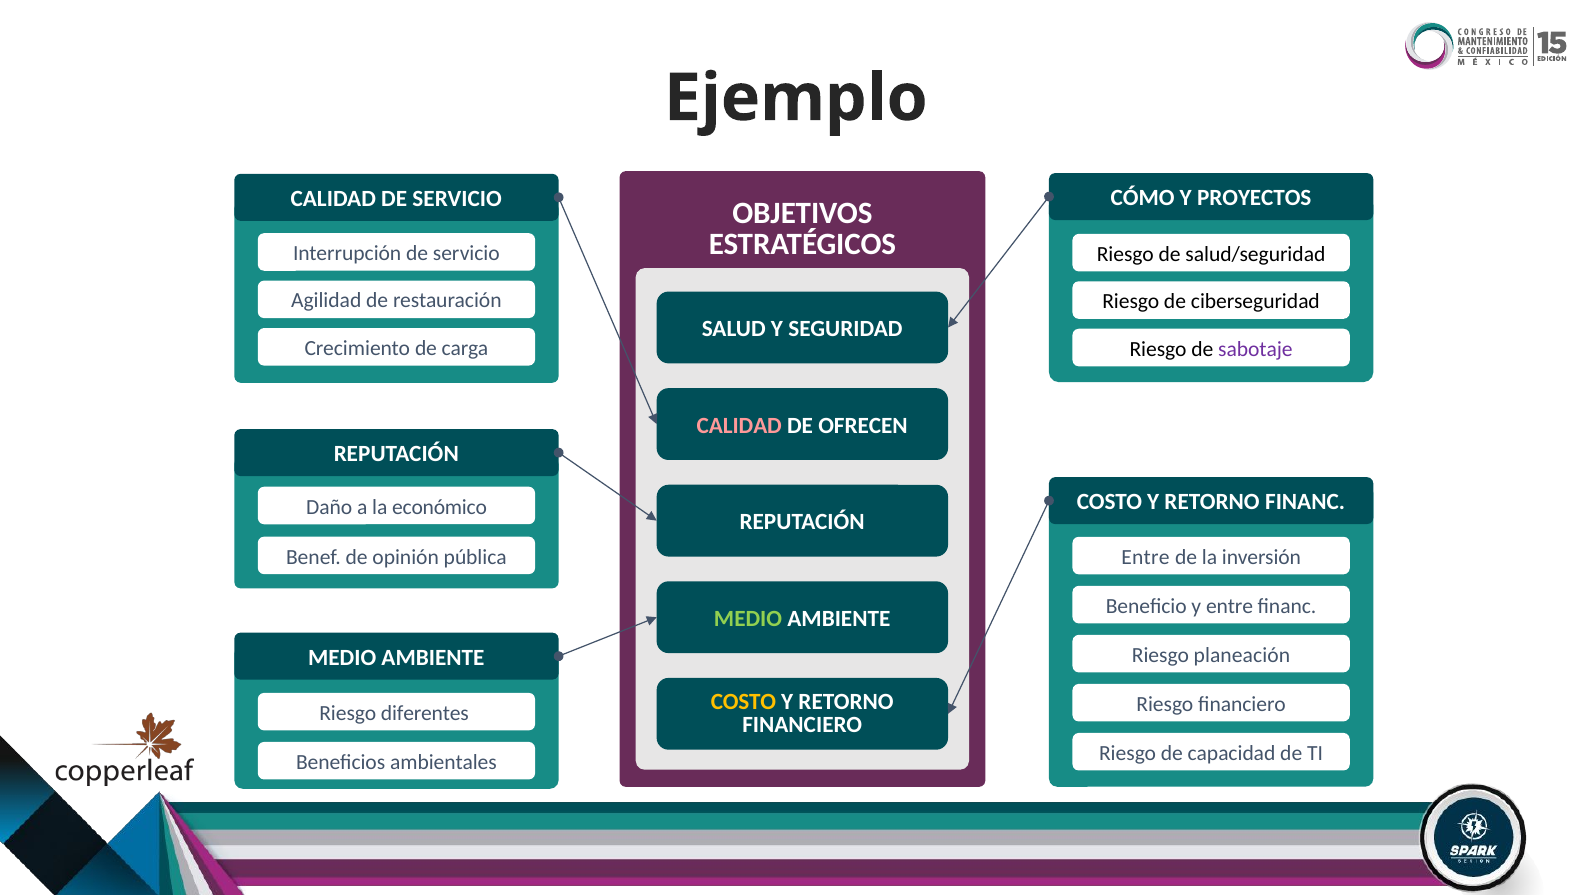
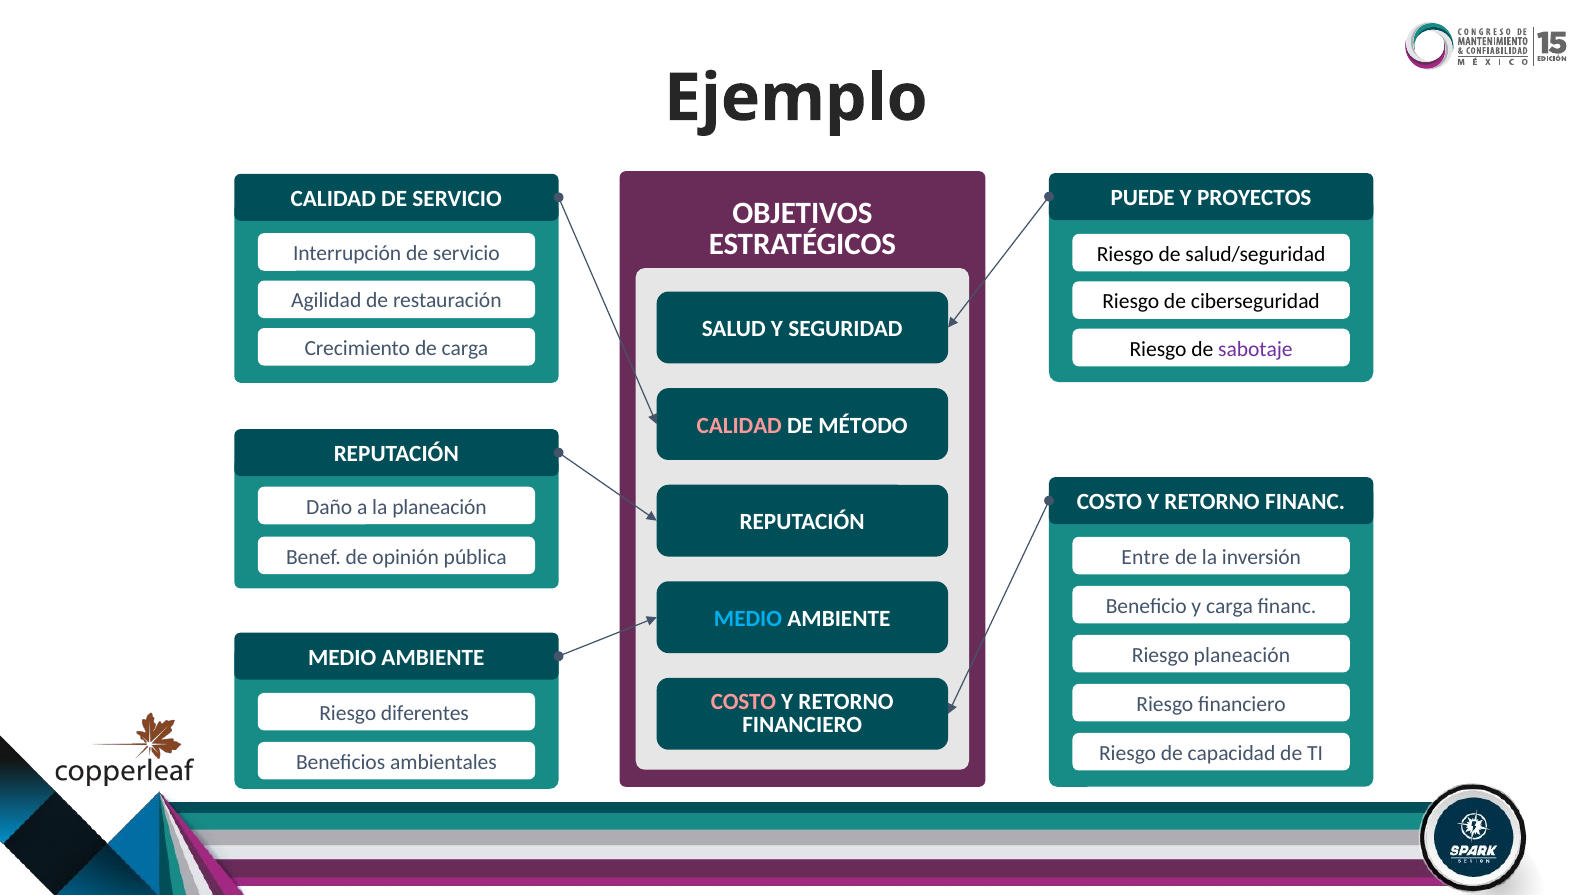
CÓMO: CÓMO -> PUEDE
OFRECEN: OFRECEN -> MÉTODO
la económico: económico -> planeación
y entre: entre -> carga
MEDIO at (748, 619) colour: light green -> light blue
COSTO at (743, 702) colour: yellow -> pink
